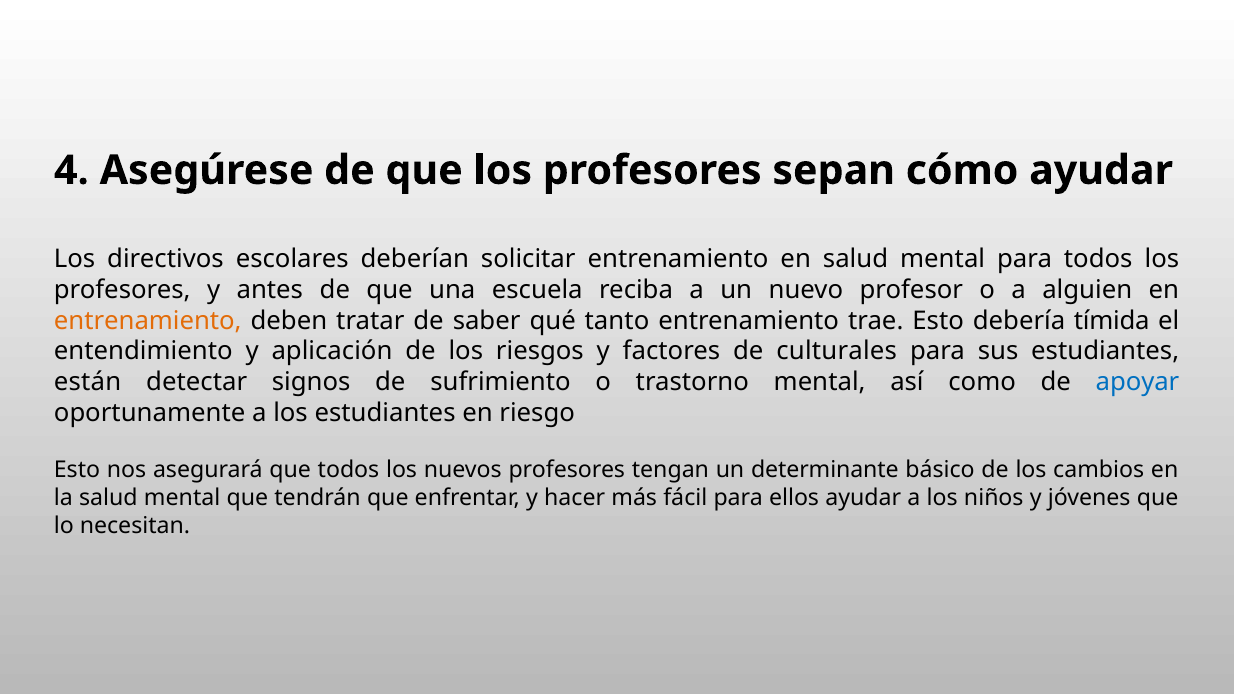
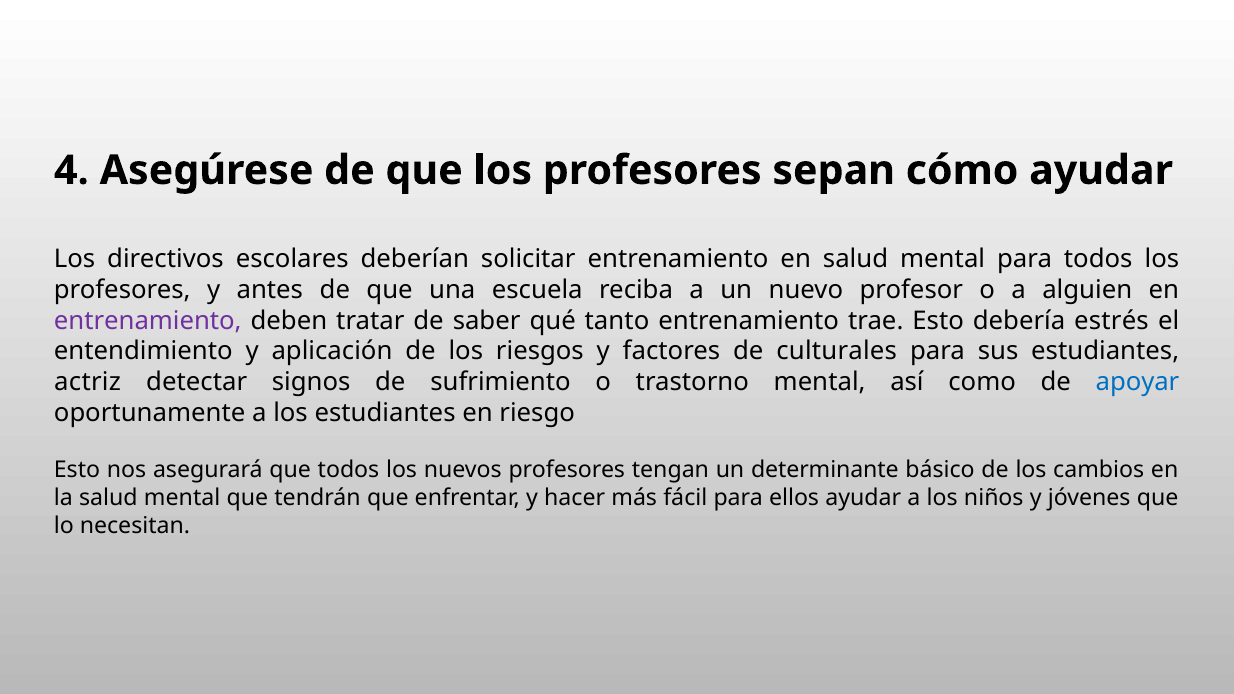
entrenamiento at (148, 321) colour: orange -> purple
tímida: tímida -> estrés
están: están -> actriz
